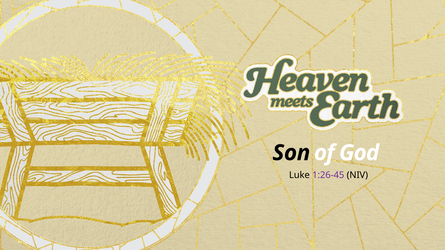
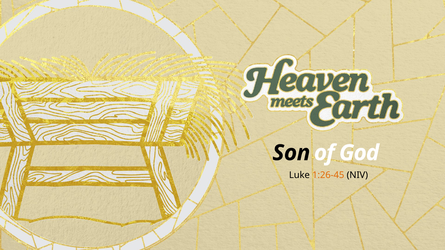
1:26-45 colour: purple -> orange
